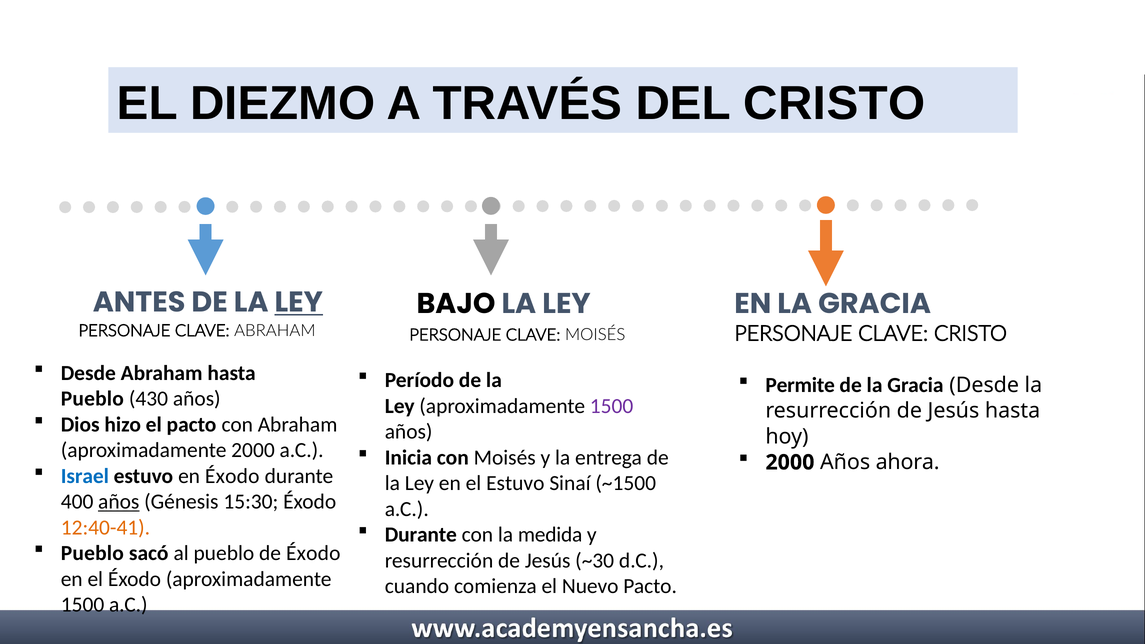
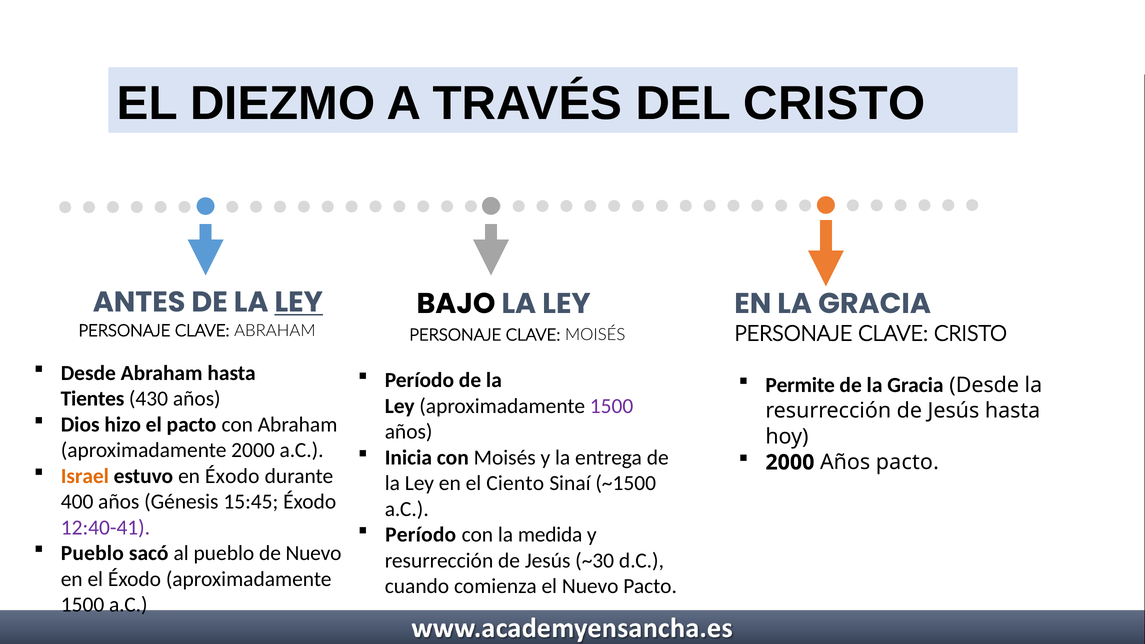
Pueblo at (92, 399): Pueblo -> Tientes
Años ahora: ahora -> pacto
Israel colour: blue -> orange
el Estuvo: Estuvo -> Ciento
años at (119, 502) underline: present -> none
15:30: 15:30 -> 15:45
12:40-41 colour: orange -> purple
Durante at (421, 535): Durante -> Período
de Éxodo: Éxodo -> Nuevo
